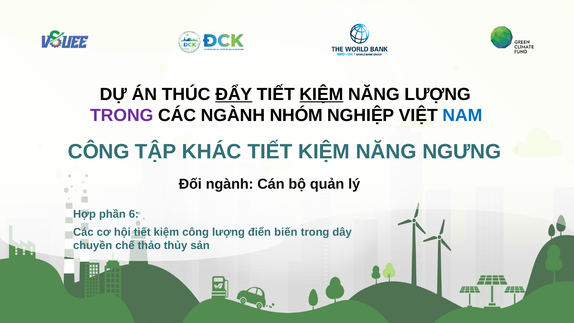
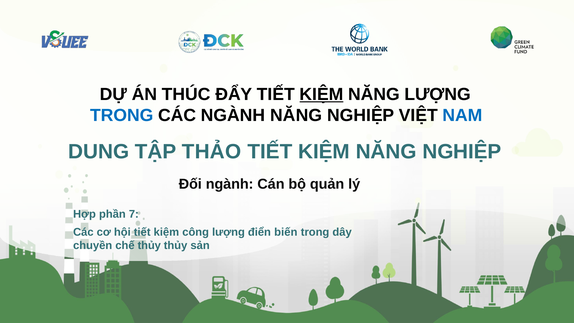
ĐẨY underline: present -> none
TRONG at (122, 115) colour: purple -> blue
NGÀNH NHÓM: NHÓM -> NĂNG
CÔNG at (99, 152): CÔNG -> DUNG
KHÁC: KHÁC -> THẢO
KIỆM NĂNG NGƯNG: NGƯNG -> NGHIỆP
6: 6 -> 7
chế thảo: thảo -> thủy
